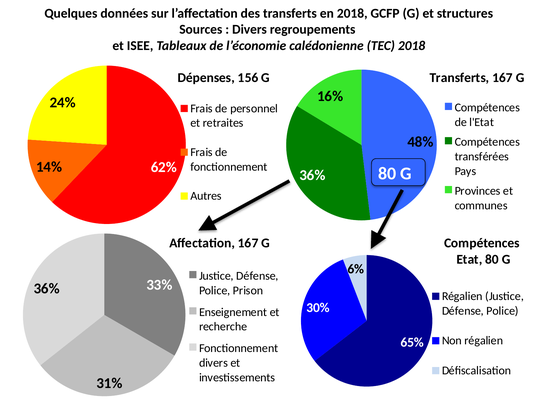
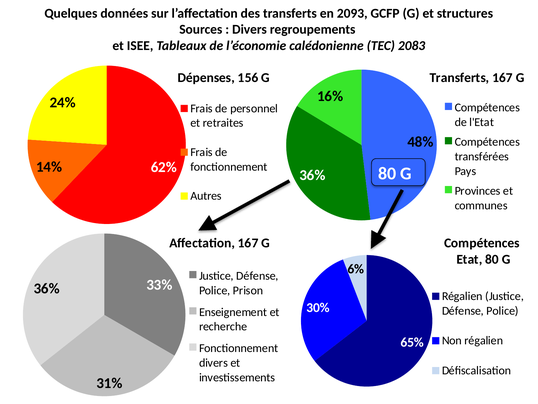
en 2018: 2018 -> 2093
TEC 2018: 2018 -> 2083
